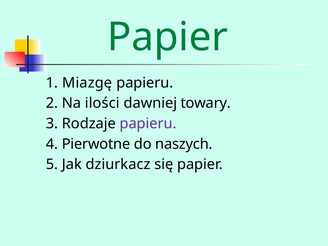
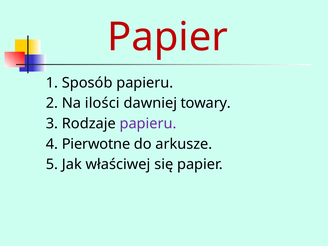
Papier at (168, 37) colour: green -> red
Miazgę: Miazgę -> Sposób
naszych: naszych -> arkusze
dziurkacz: dziurkacz -> właściwej
